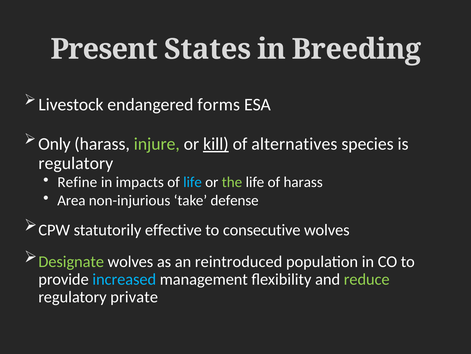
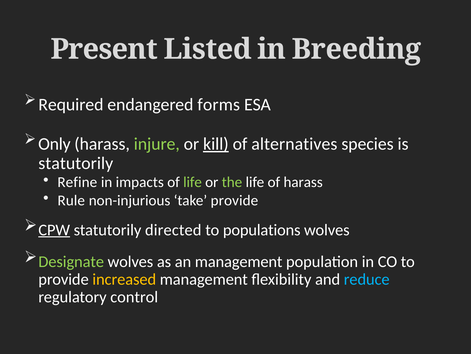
States: States -> Listed
Livestock: Livestock -> Required
regulatory at (76, 163): regulatory -> statutorily
life at (193, 182) colour: light blue -> light green
Area: Area -> Rule
take defense: defense -> provide
CPW underline: none -> present
effective: effective -> directed
consecutive: consecutive -> populations
an reintroduced: reintroduced -> management
increased colour: light blue -> yellow
reduce colour: light green -> light blue
private: private -> control
